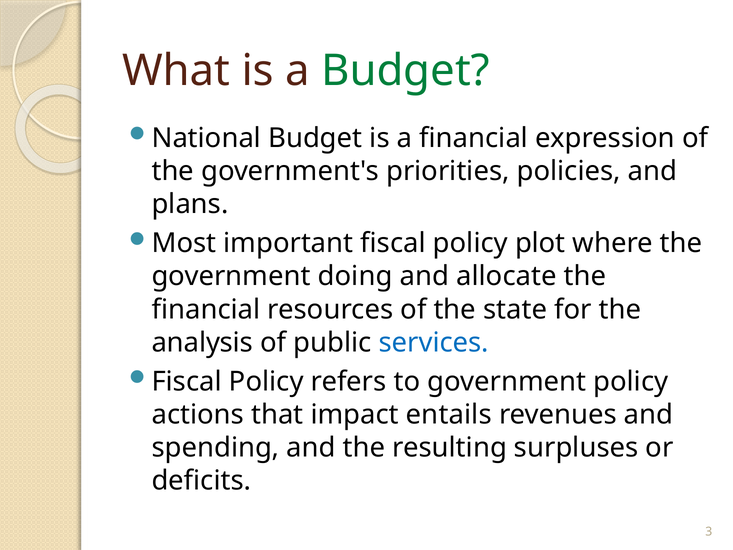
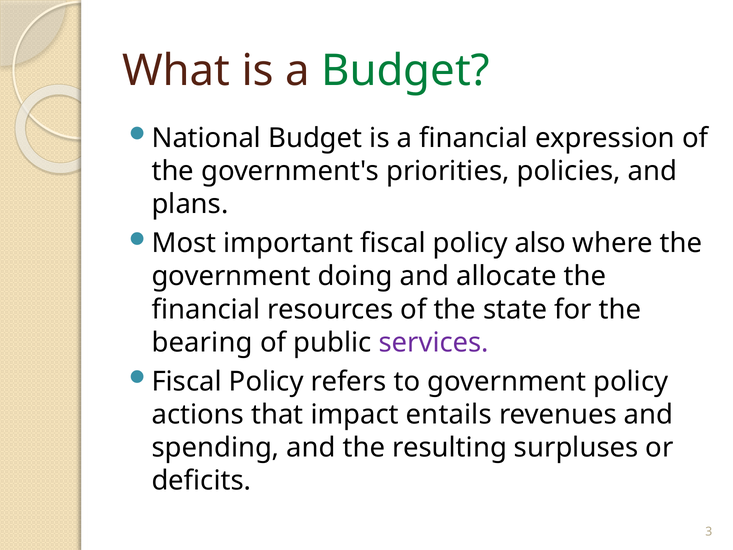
plot: plot -> also
analysis: analysis -> bearing
services colour: blue -> purple
